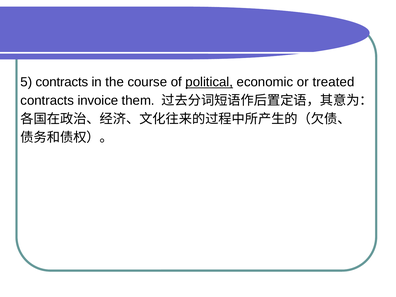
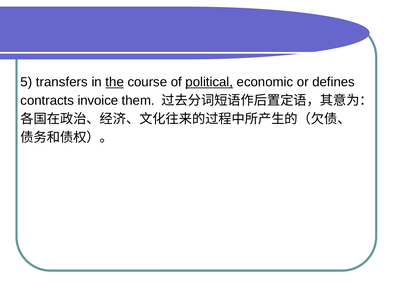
5 contracts: contracts -> transfers
the underline: none -> present
treated: treated -> defines
